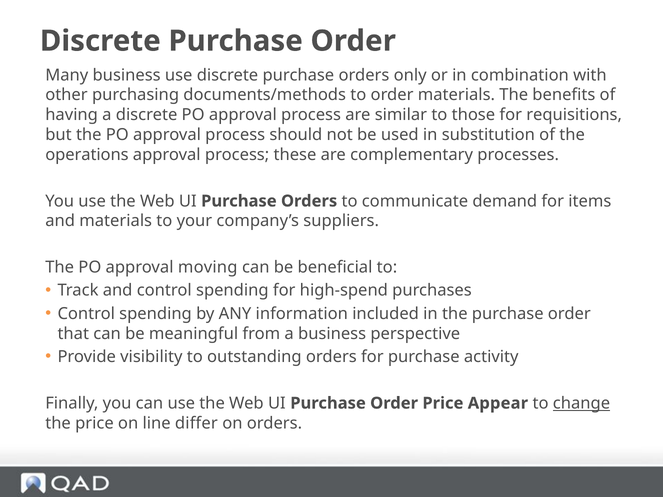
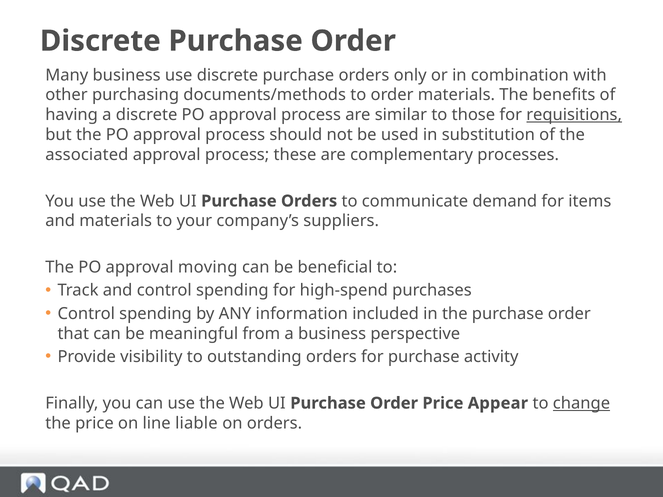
requisitions underline: none -> present
operations: operations -> associated
differ: differ -> liable
